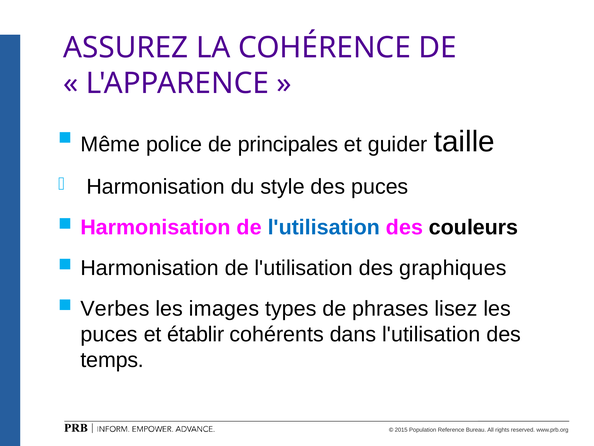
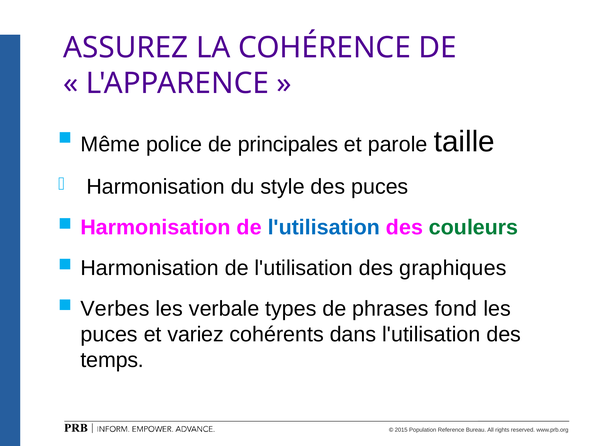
guider: guider -> parole
couleurs colour: black -> green
images: images -> verbale
lisez: lisez -> fond
établir: établir -> variez
